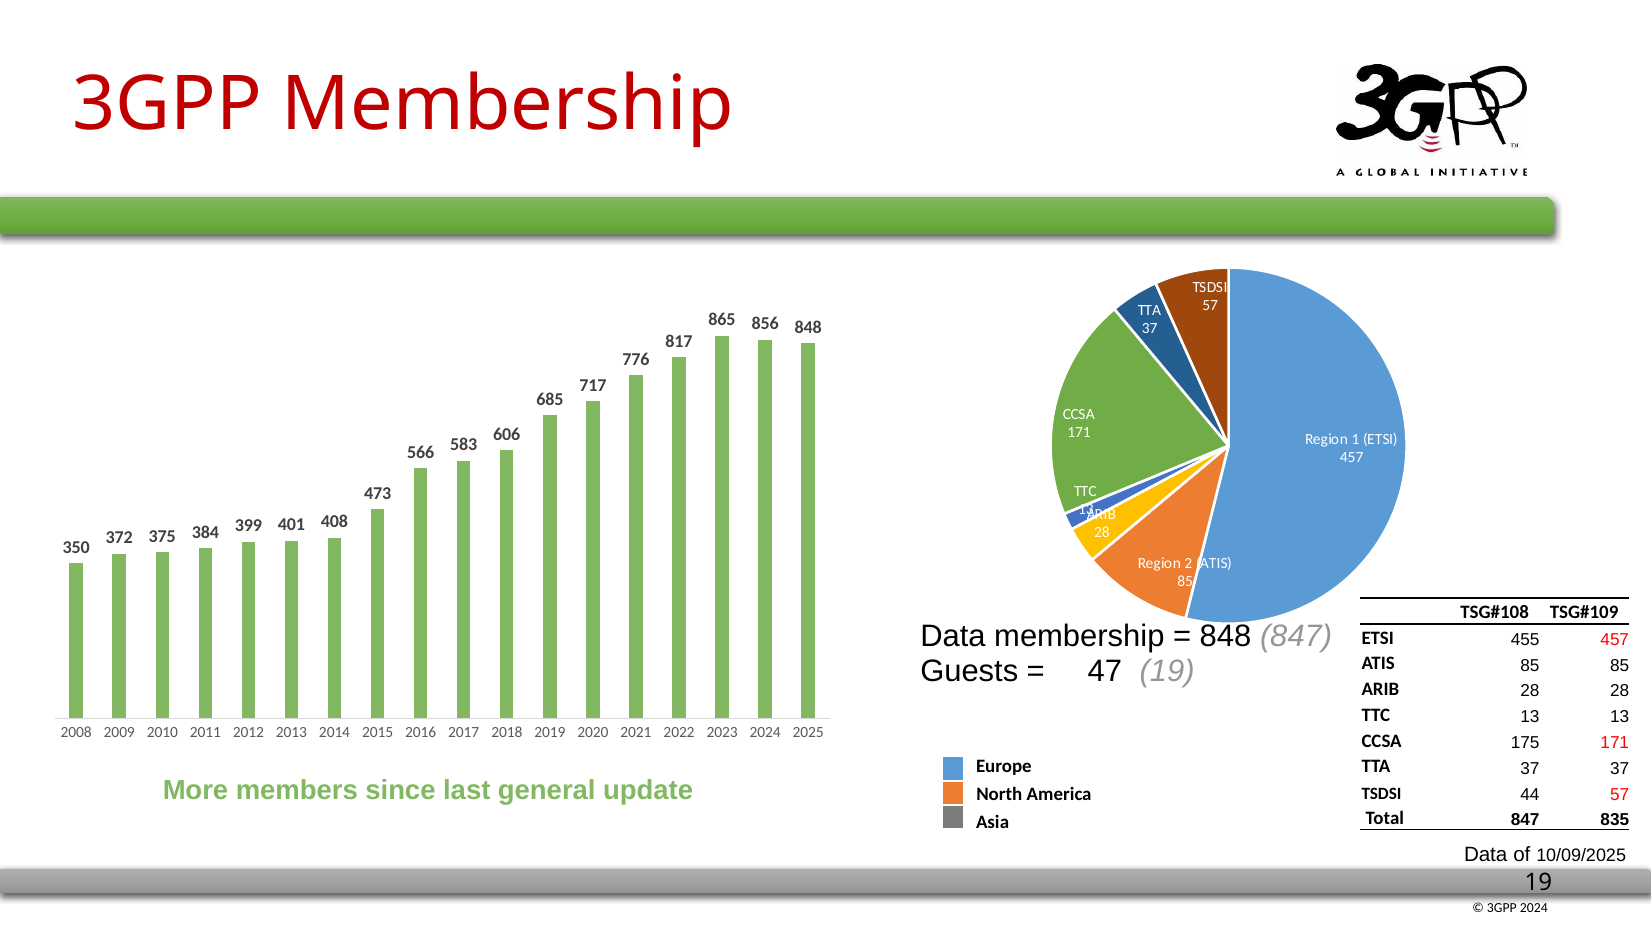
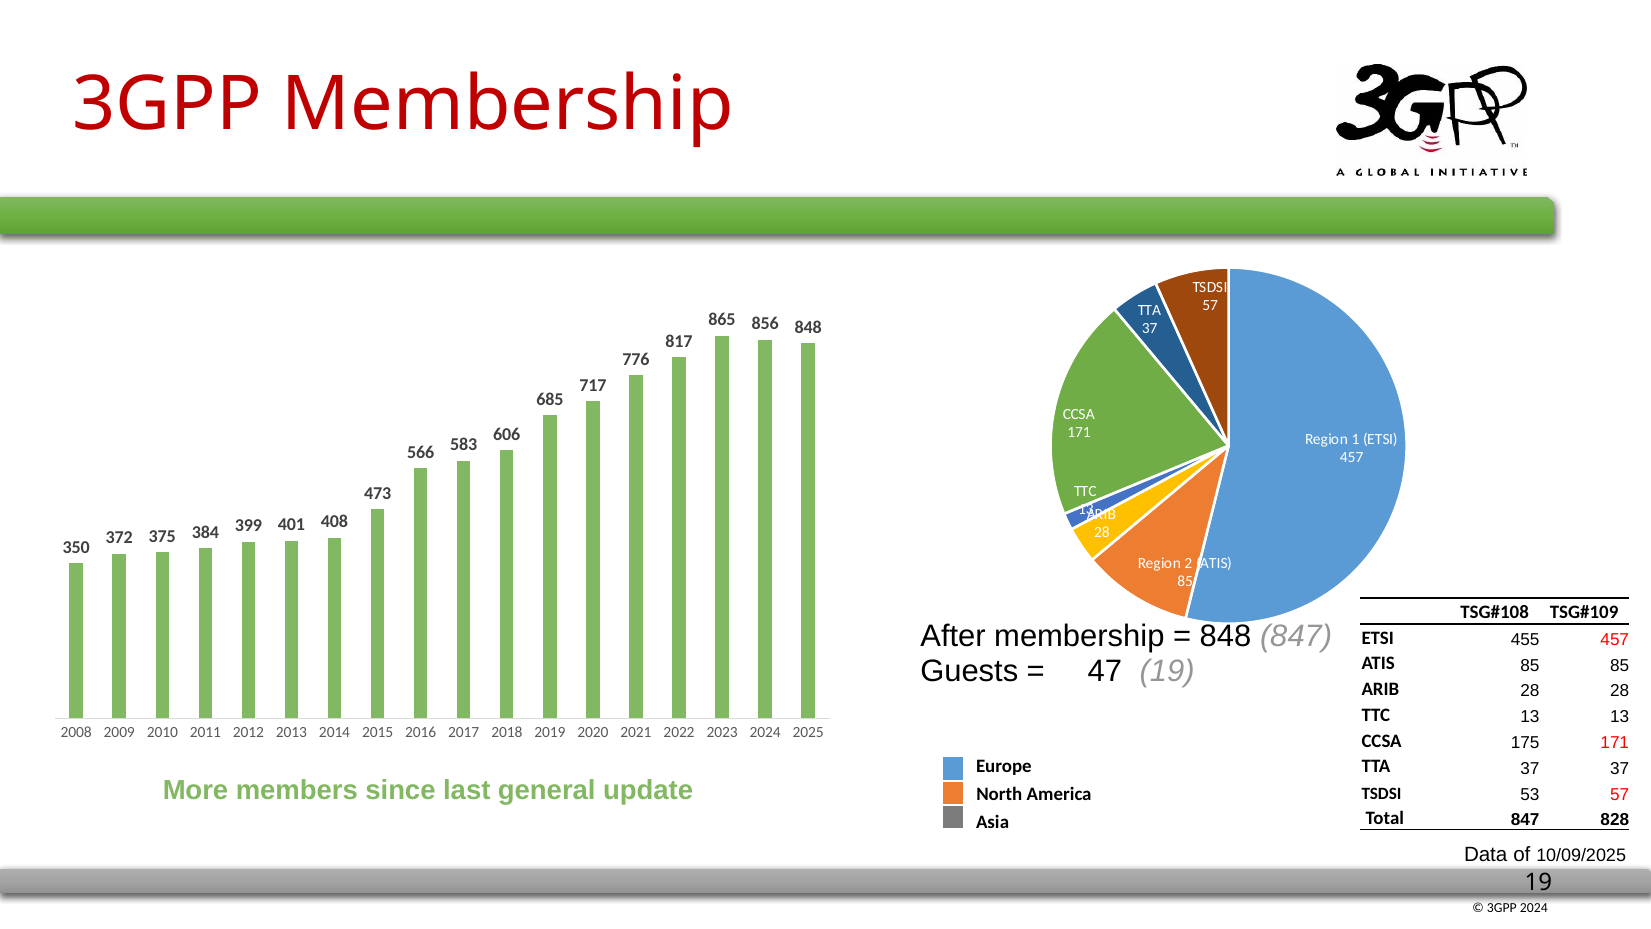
Data at (953, 636): Data -> After
44: 44 -> 53
835: 835 -> 828
